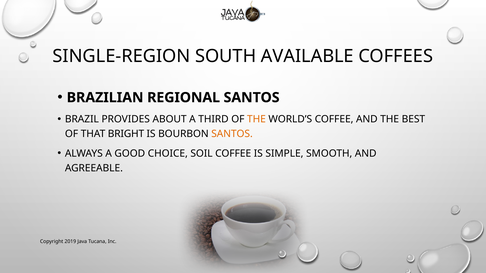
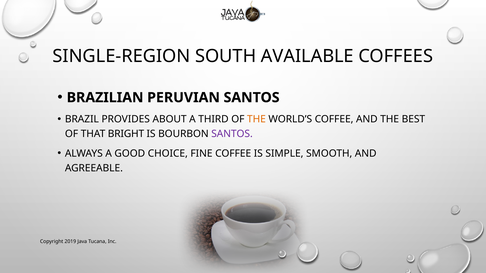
REGIONAL: REGIONAL -> PERUVIAN
SANTOS at (232, 134) colour: orange -> purple
SOIL: SOIL -> FINE
